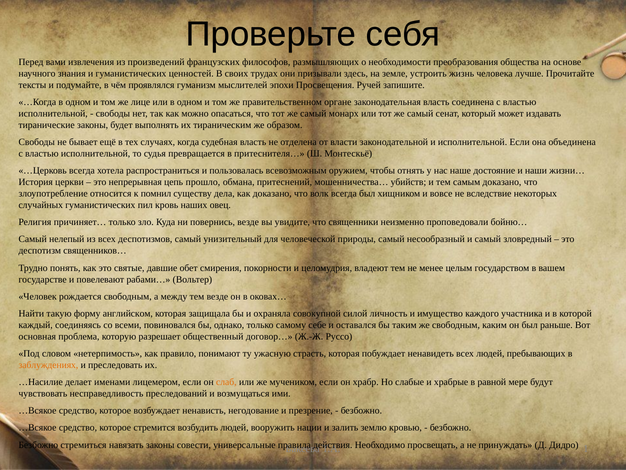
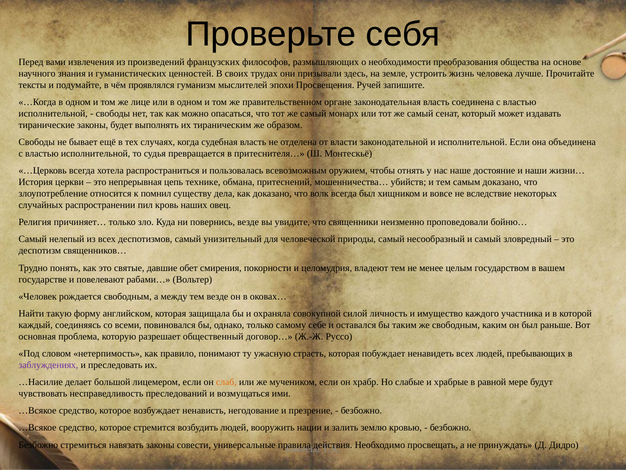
прошло: прошло -> технике
случайных гуманистических: гуманистических -> распространении
заблуждениях colour: orange -> purple
именами: именами -> большой
